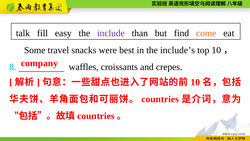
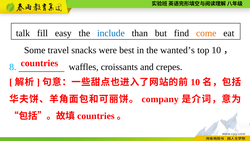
include colour: purple -> blue
include’s: include’s -> wanted’s
company at (39, 63): company -> countries
countries at (160, 99): countries -> company
